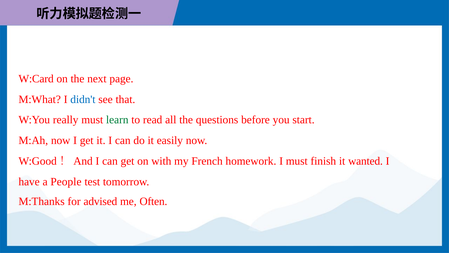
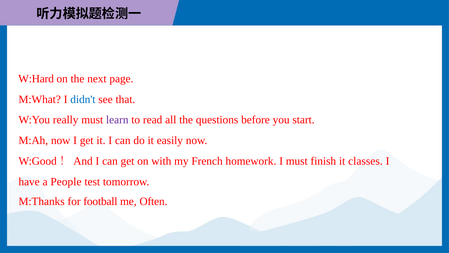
W:Card: W:Card -> W:Hard
learn colour: green -> purple
wanted: wanted -> classes
advised: advised -> football
